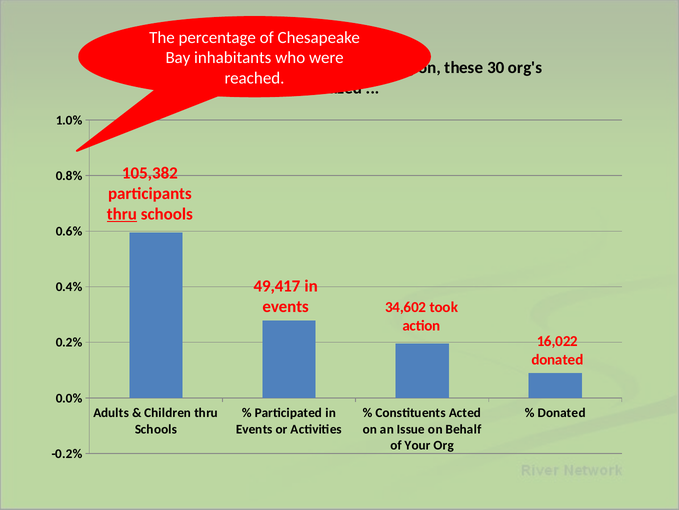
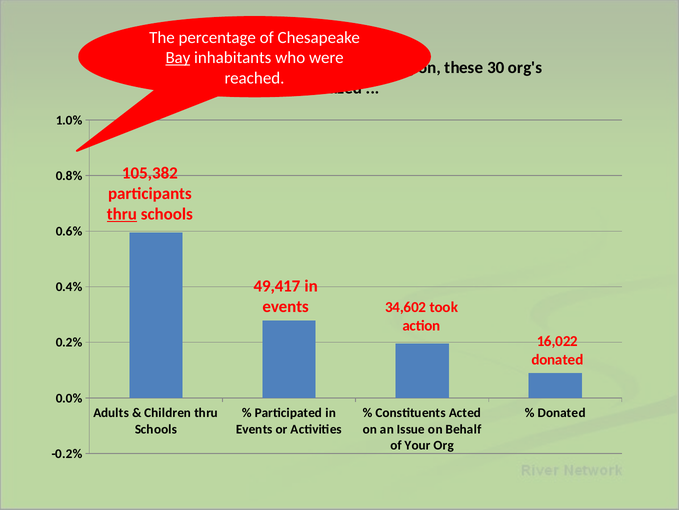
Bay at (178, 58) underline: none -> present
